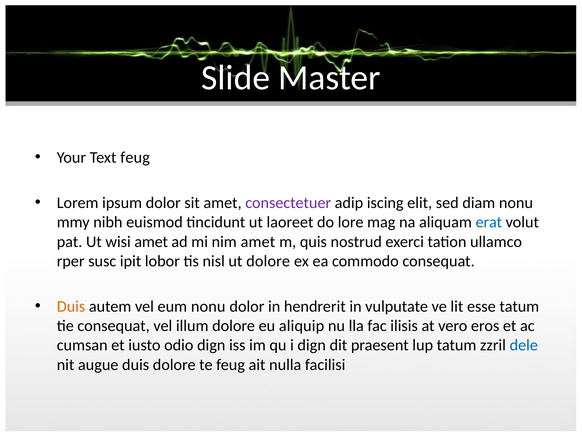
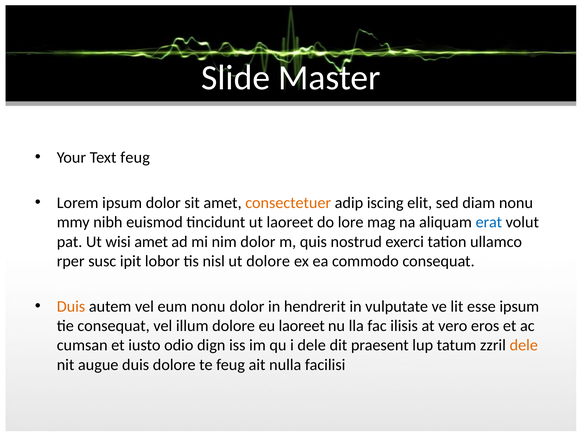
consectetuer colour: purple -> orange
nim amet: amet -> dolor
esse tatum: tatum -> ipsum
eu aliquip: aliquip -> laoreet
i dign: dign -> dele
dele at (524, 345) colour: blue -> orange
